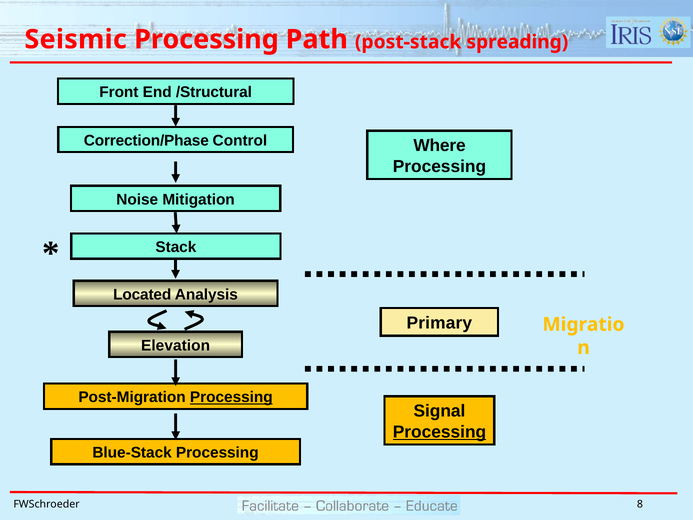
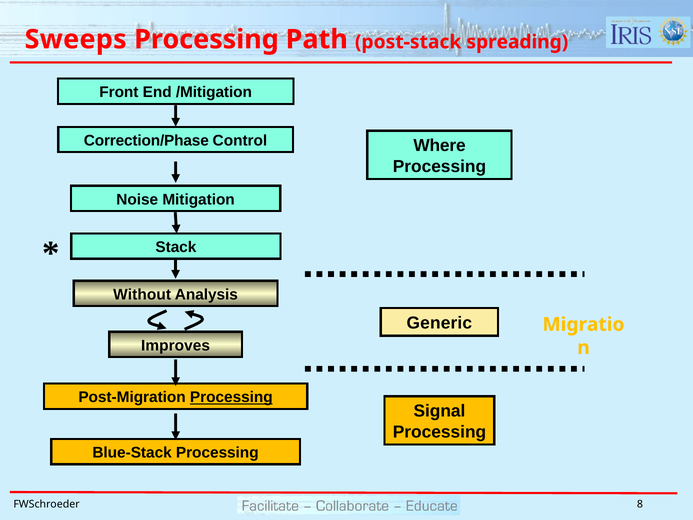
Seismic: Seismic -> Sweeps
/Structural: /Structural -> /Mitigation
Located: Located -> Without
Primary: Primary -> Generic
Elevation: Elevation -> Improves
Processing at (439, 432) underline: present -> none
